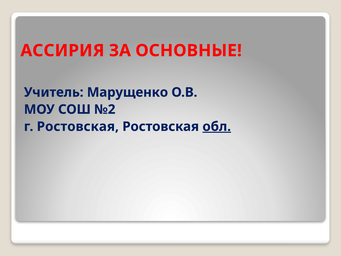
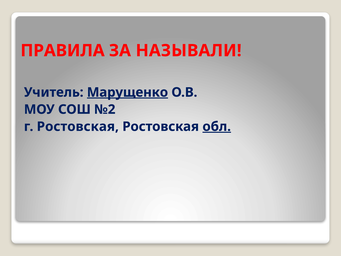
АССИРИЯ: АССИРИЯ -> ПРАВИЛА
ОСНОВНЫЕ: ОСНОВНЫЕ -> НАЗЫВАЛИ
Марущенко underline: none -> present
